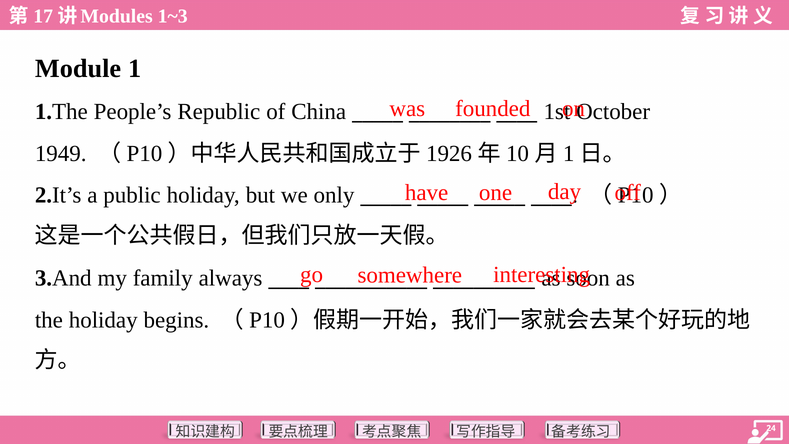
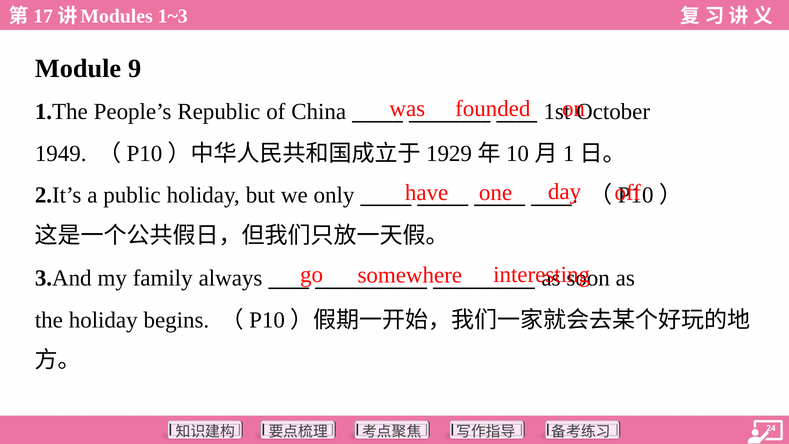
Module 1: 1 -> 9
1926: 1926 -> 1929
